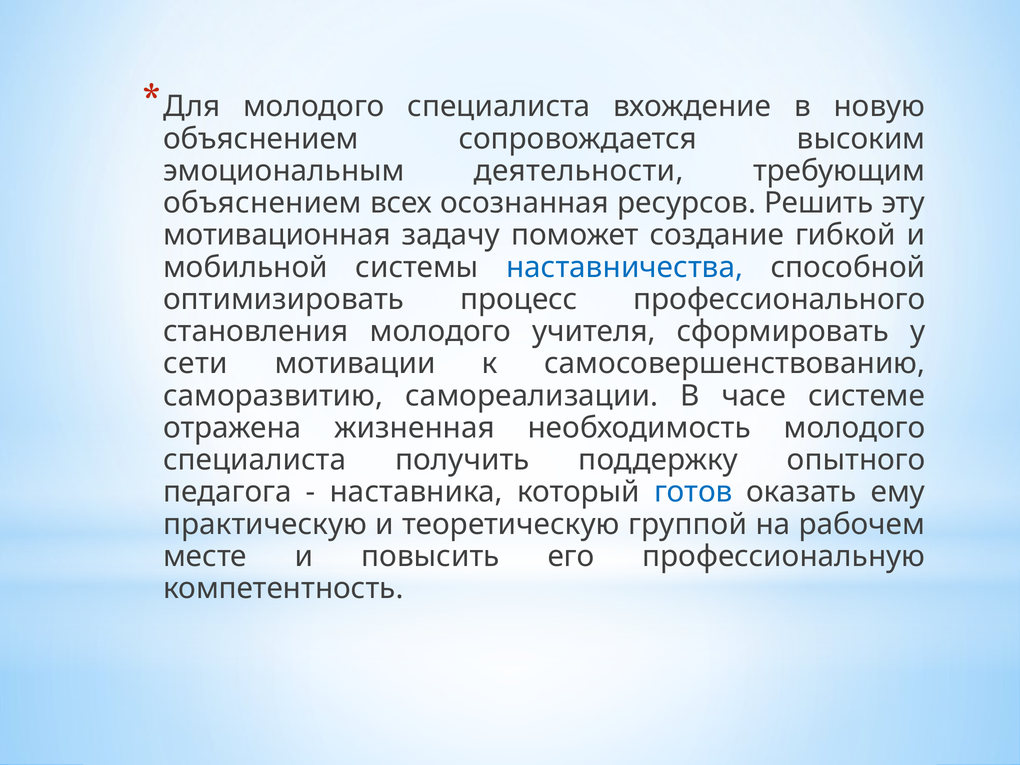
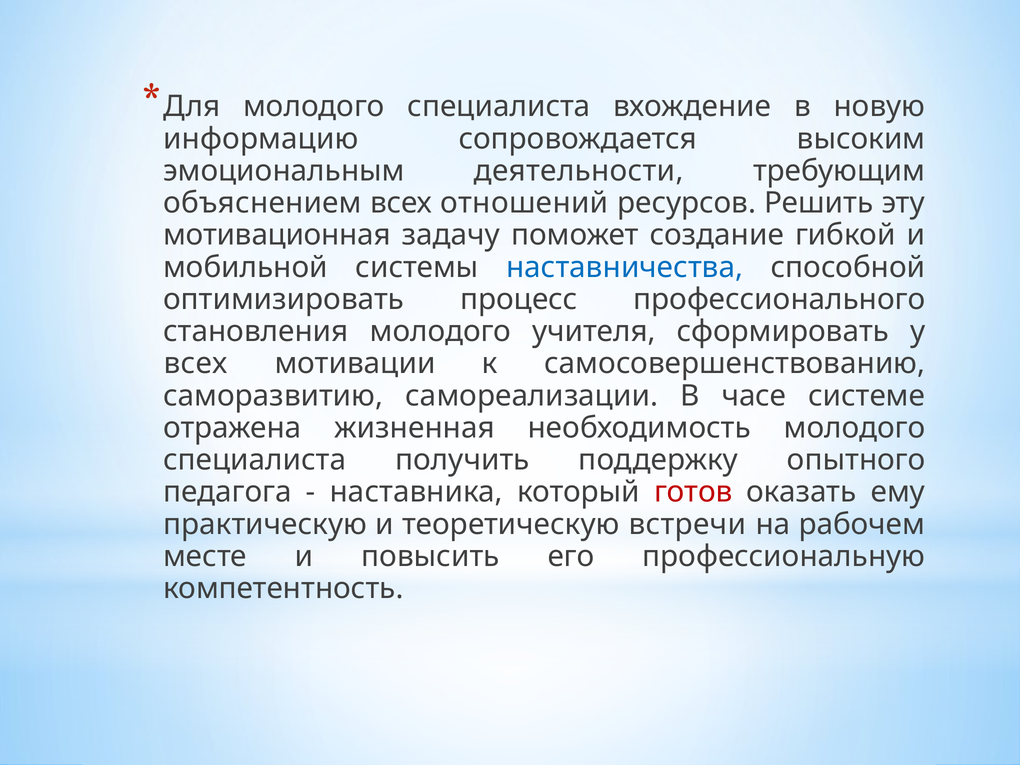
объяснением at (261, 139): объяснением -> информацию
осознанная: осознанная -> отношений
сети at (196, 364): сети -> всех
готов colour: blue -> red
группой: группой -> встречи
